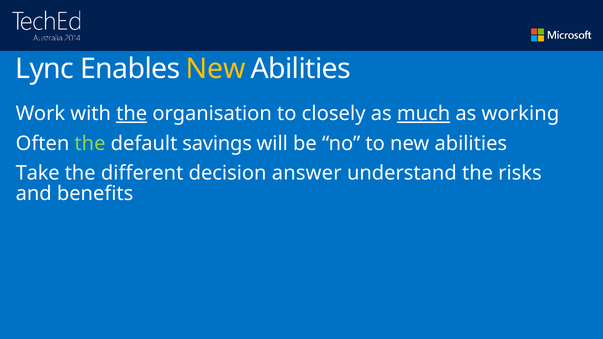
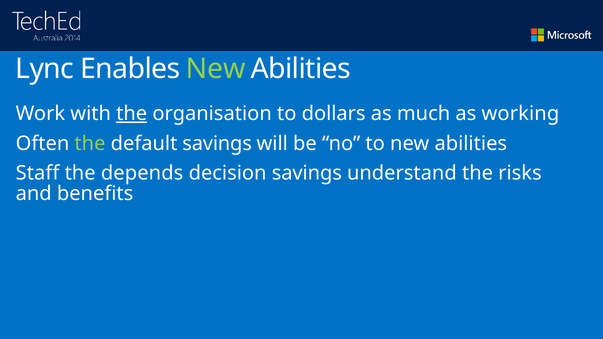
New at (216, 69) colour: yellow -> light green
closely: closely -> dollars
much underline: present -> none
Take: Take -> Staff
different: different -> depends
decision answer: answer -> savings
